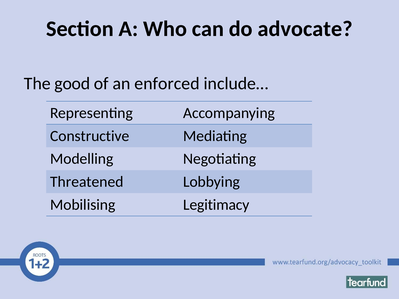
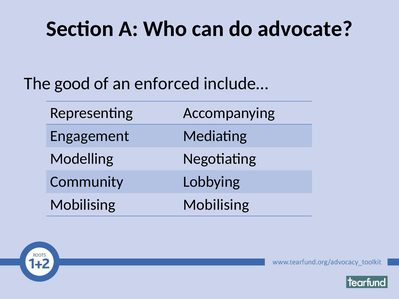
Constructive: Constructive -> Engagement
Threatened: Threatened -> Community
Mobilising Legitimacy: Legitimacy -> Mobilising
